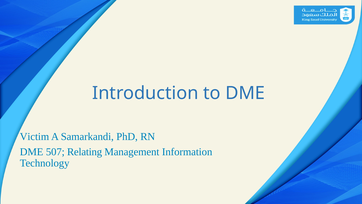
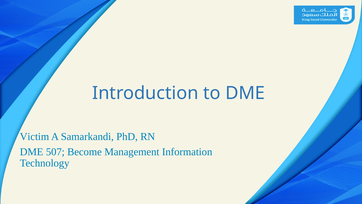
Relating: Relating -> Become
